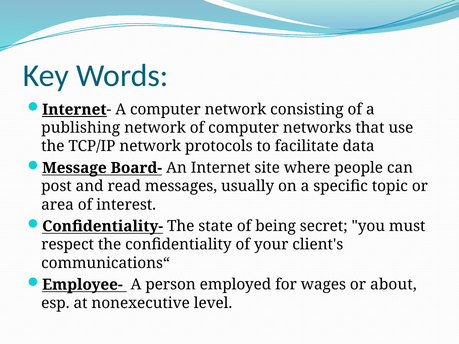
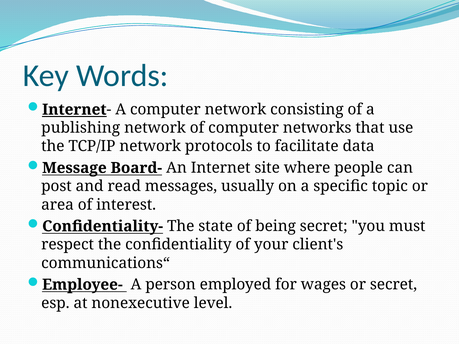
or about: about -> secret
